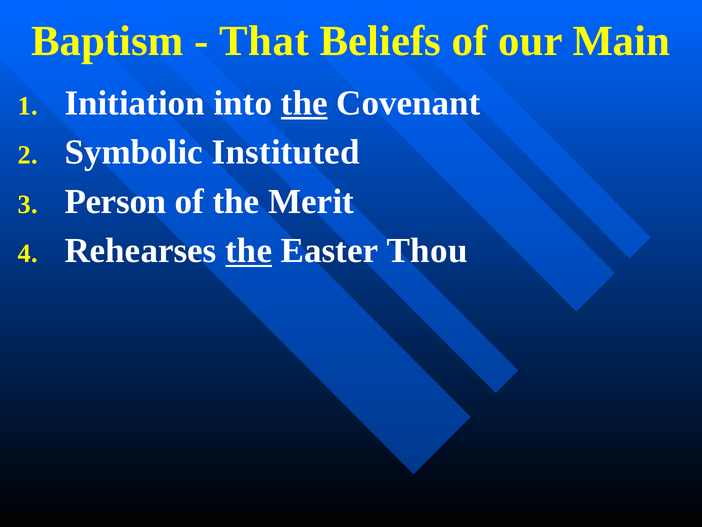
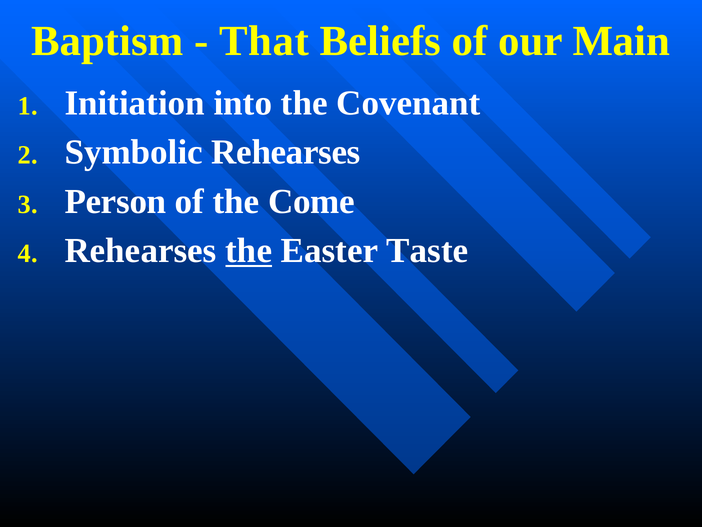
the at (304, 103) underline: present -> none
Symbolic Instituted: Instituted -> Rehearses
Merit: Merit -> Come
Thou: Thou -> Taste
